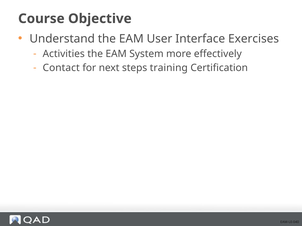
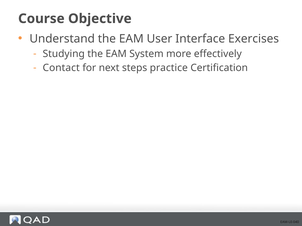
Activities: Activities -> Studying
training: training -> practice
